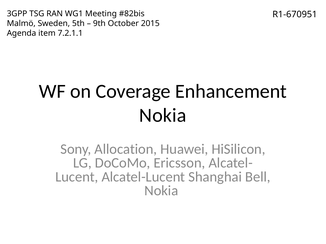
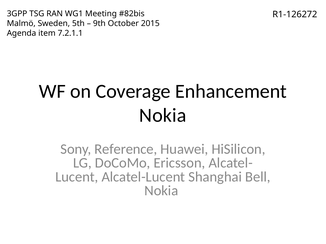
R1-670951: R1-670951 -> R1-126272
Allocation: Allocation -> Reference
